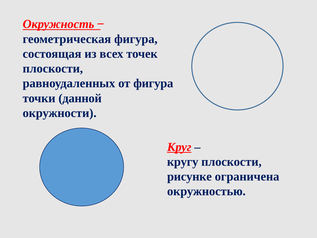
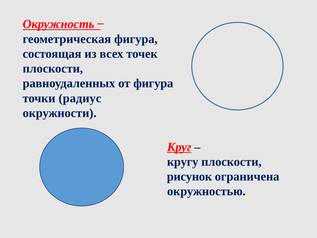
данной: данной -> радиус
рисунке: рисунке -> рисунок
